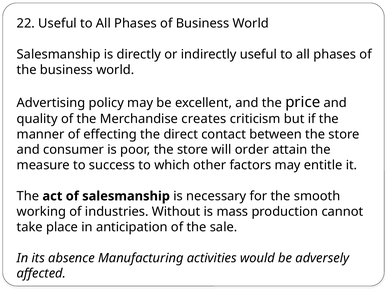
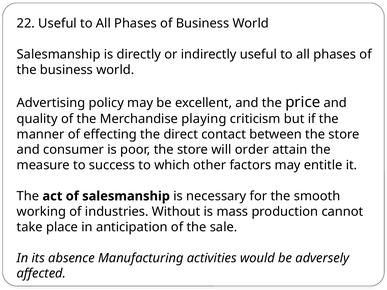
creates: creates -> playing
